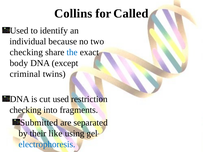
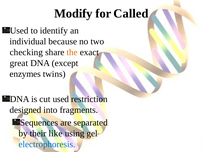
Collins: Collins -> Modify
the colour: blue -> orange
body: body -> great
criminal: criminal -> enzymes
checking at (25, 110): checking -> designed
Submitted: Submitted -> Sequences
